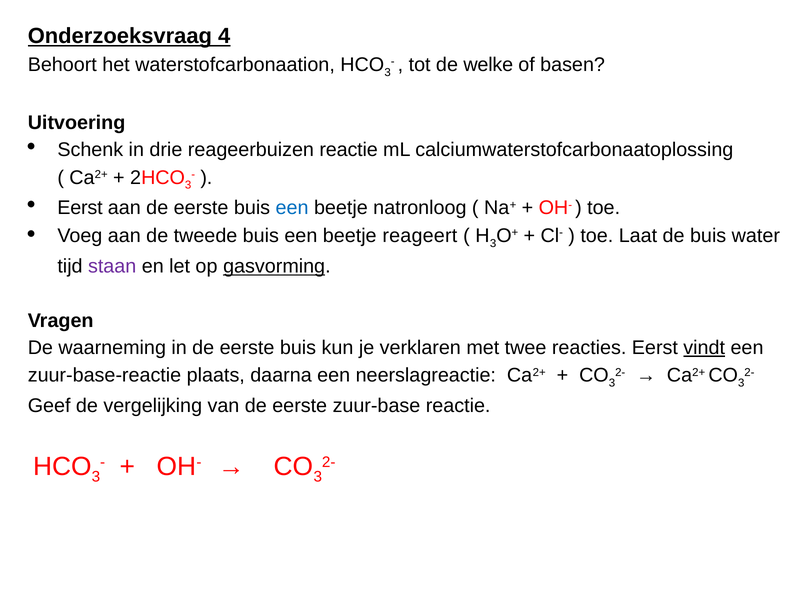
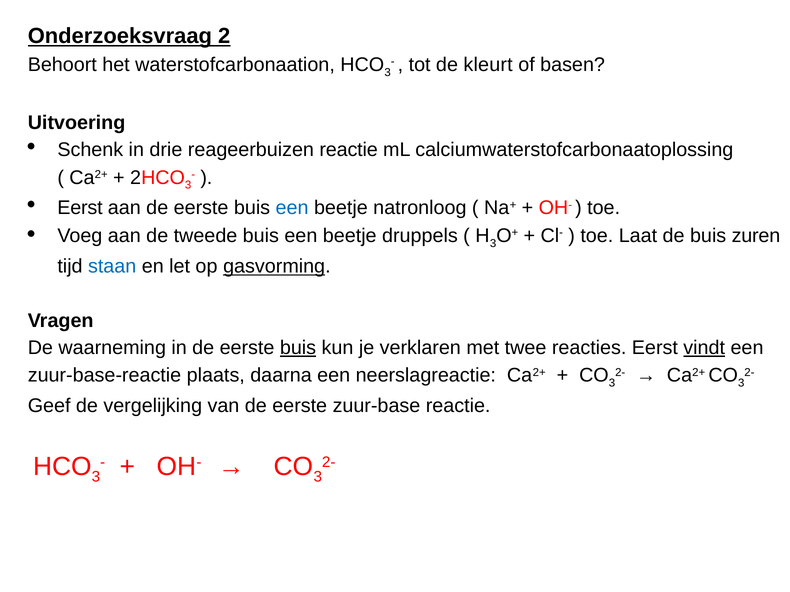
4: 4 -> 2
welke: welke -> kleurt
reageert: reageert -> druppels
water: water -> zuren
staan colour: purple -> blue
buis at (298, 348) underline: none -> present
